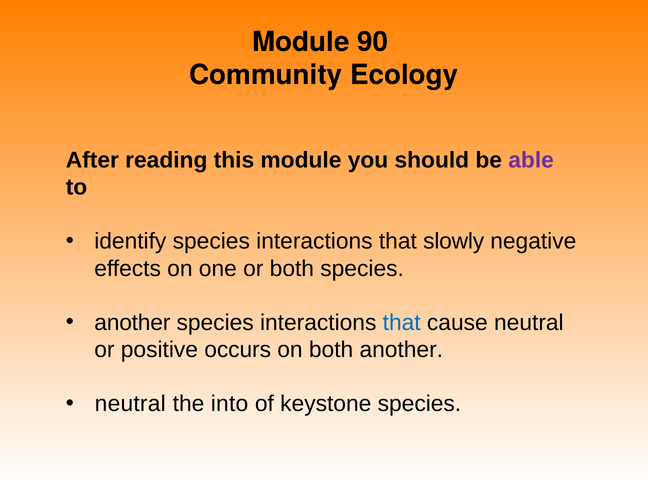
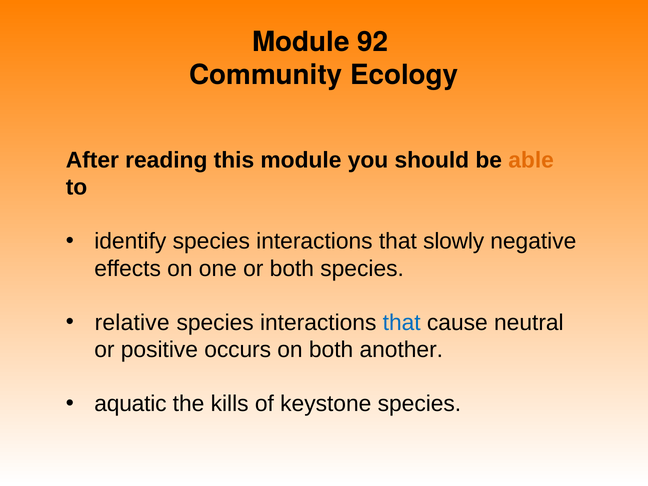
90: 90 -> 92
able colour: purple -> orange
another at (132, 323): another -> relative
neutral at (130, 404): neutral -> aquatic
into: into -> kills
